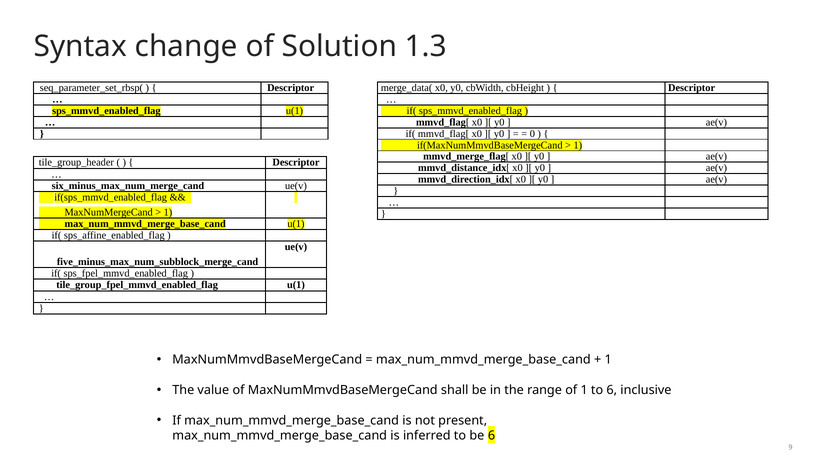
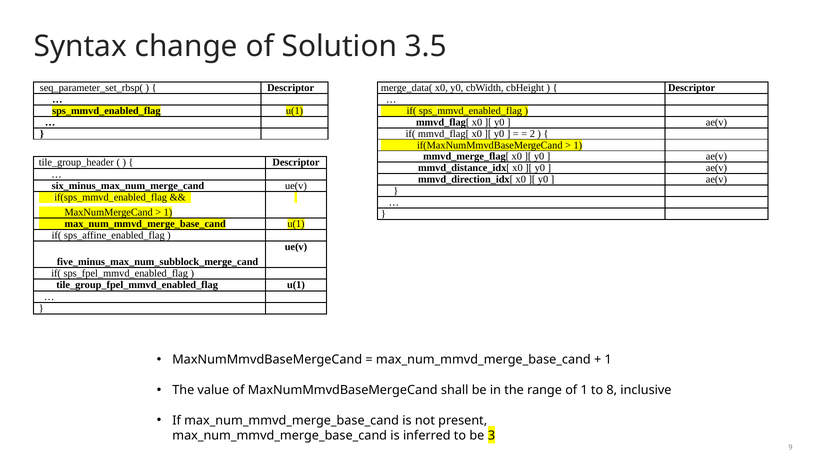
1.3: 1.3 -> 3.5
0: 0 -> 2
to 6: 6 -> 8
be 6: 6 -> 3
